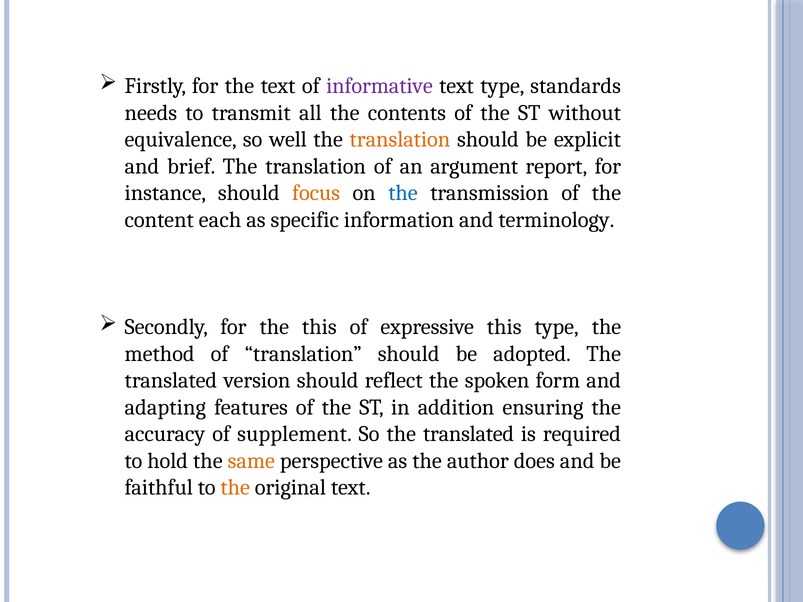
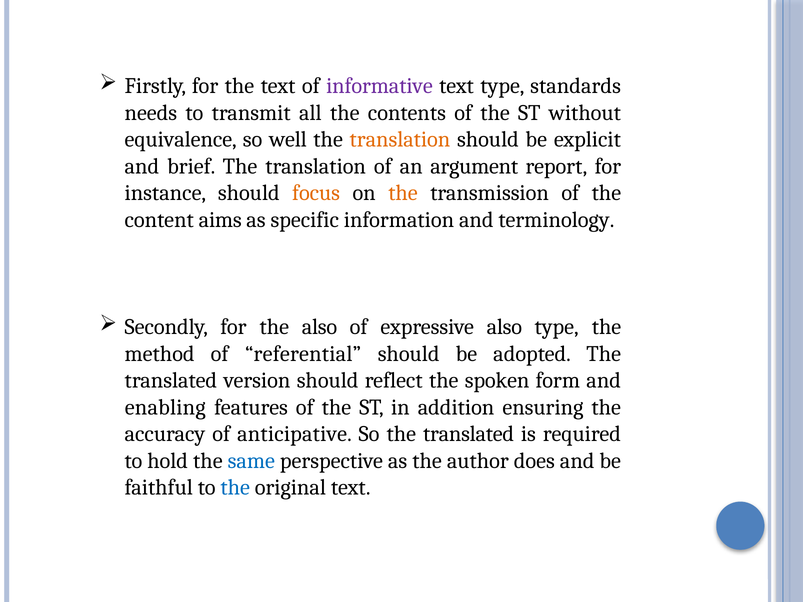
the at (403, 193) colour: blue -> orange
each: each -> aims
the this: this -> also
expressive this: this -> also
of translation: translation -> referential
adapting: adapting -> enabling
supplement: supplement -> anticipative
same colour: orange -> blue
the at (235, 488) colour: orange -> blue
